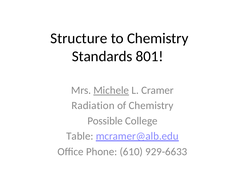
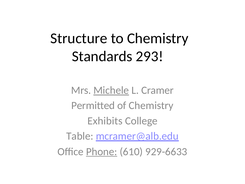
801: 801 -> 293
Radiation: Radiation -> Permitted
Possible: Possible -> Exhibits
Phone underline: none -> present
